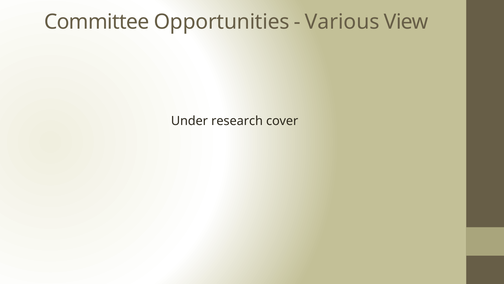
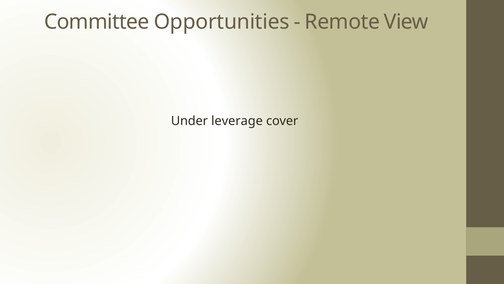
Various: Various -> Remote
research: research -> leverage
